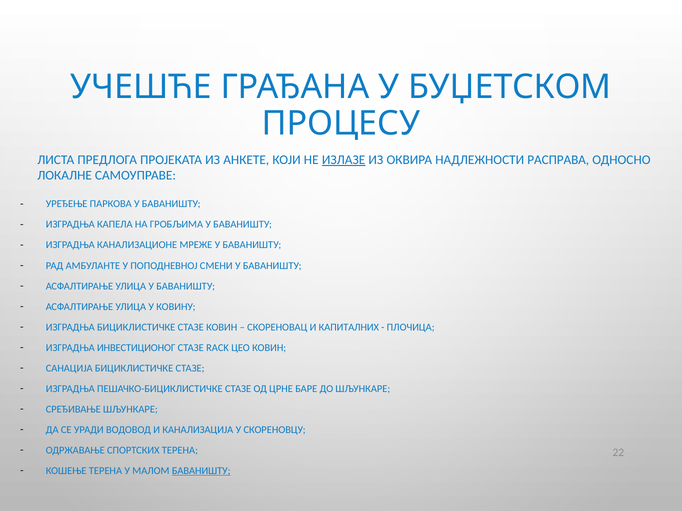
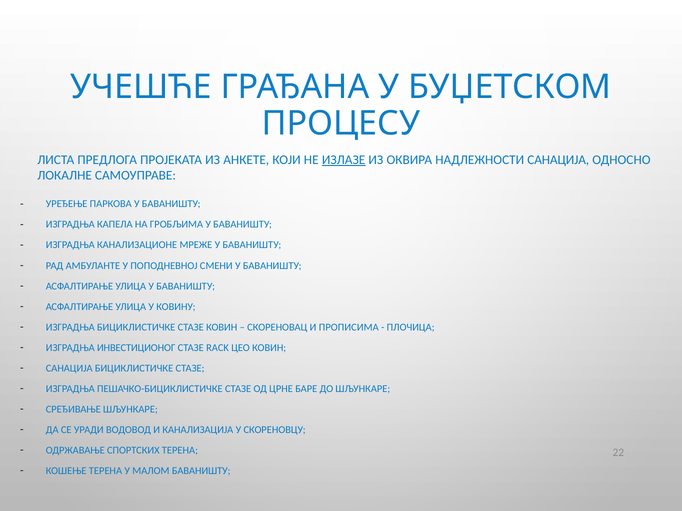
НАДЛЕЖНОСТИ РАСПРАВА: РАСПРАВА -> САНАЦИЈА
КАПИТАЛНИХ: КАПИТАЛНИХ -> ПРОПИСИМА
БАВАНИШТУ at (201, 471) underline: present -> none
